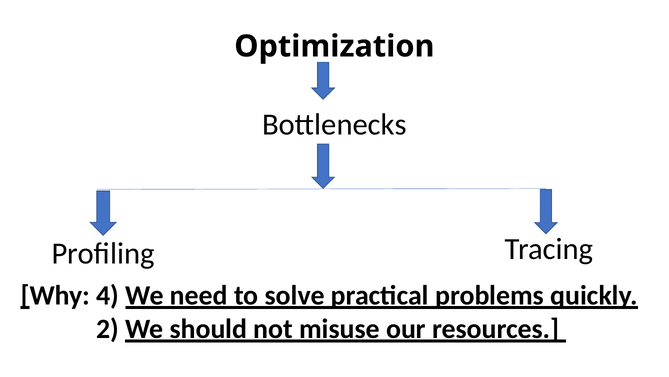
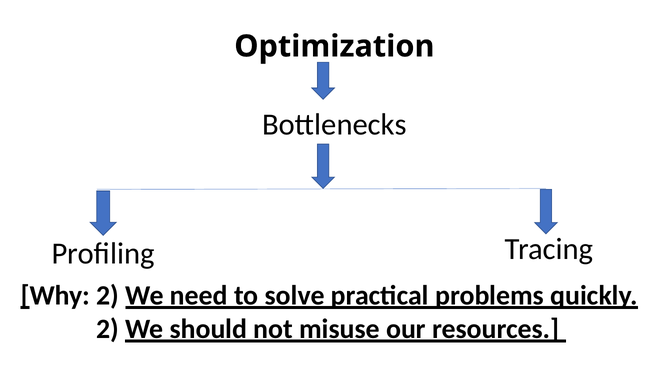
Why 4: 4 -> 2
